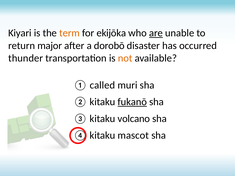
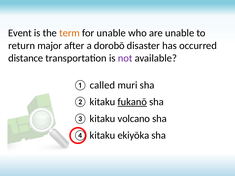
Kiyari: Kiyari -> Event
for ekijōka: ekijōka -> unable
are underline: present -> none
thunder: thunder -> distance
not colour: orange -> purple
mascot: mascot -> ekiyōka
